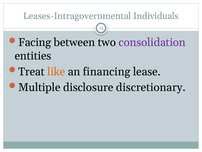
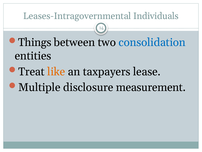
Facing: Facing -> Things
consolidation colour: purple -> blue
financing: financing -> taxpayers
discretionary: discretionary -> measurement
